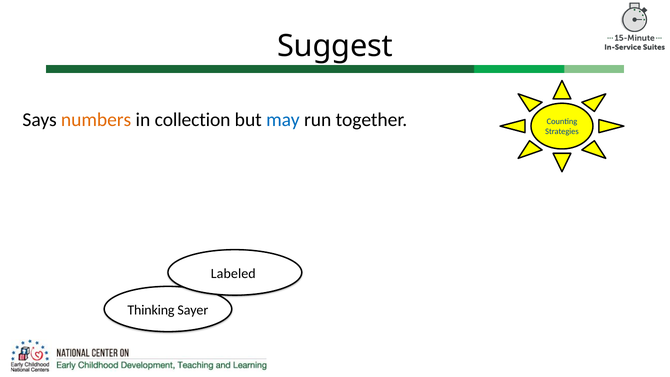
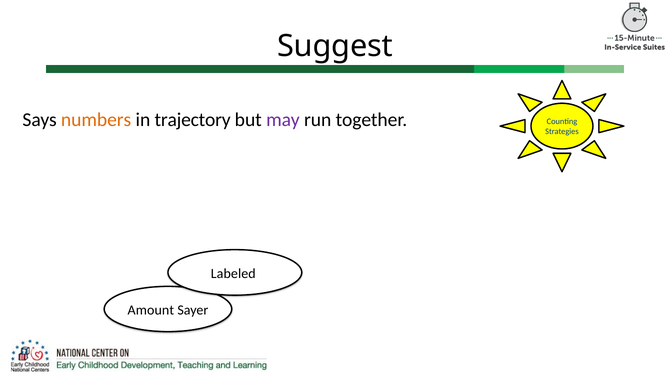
collection: collection -> trajectory
may colour: blue -> purple
Thinking: Thinking -> Amount
